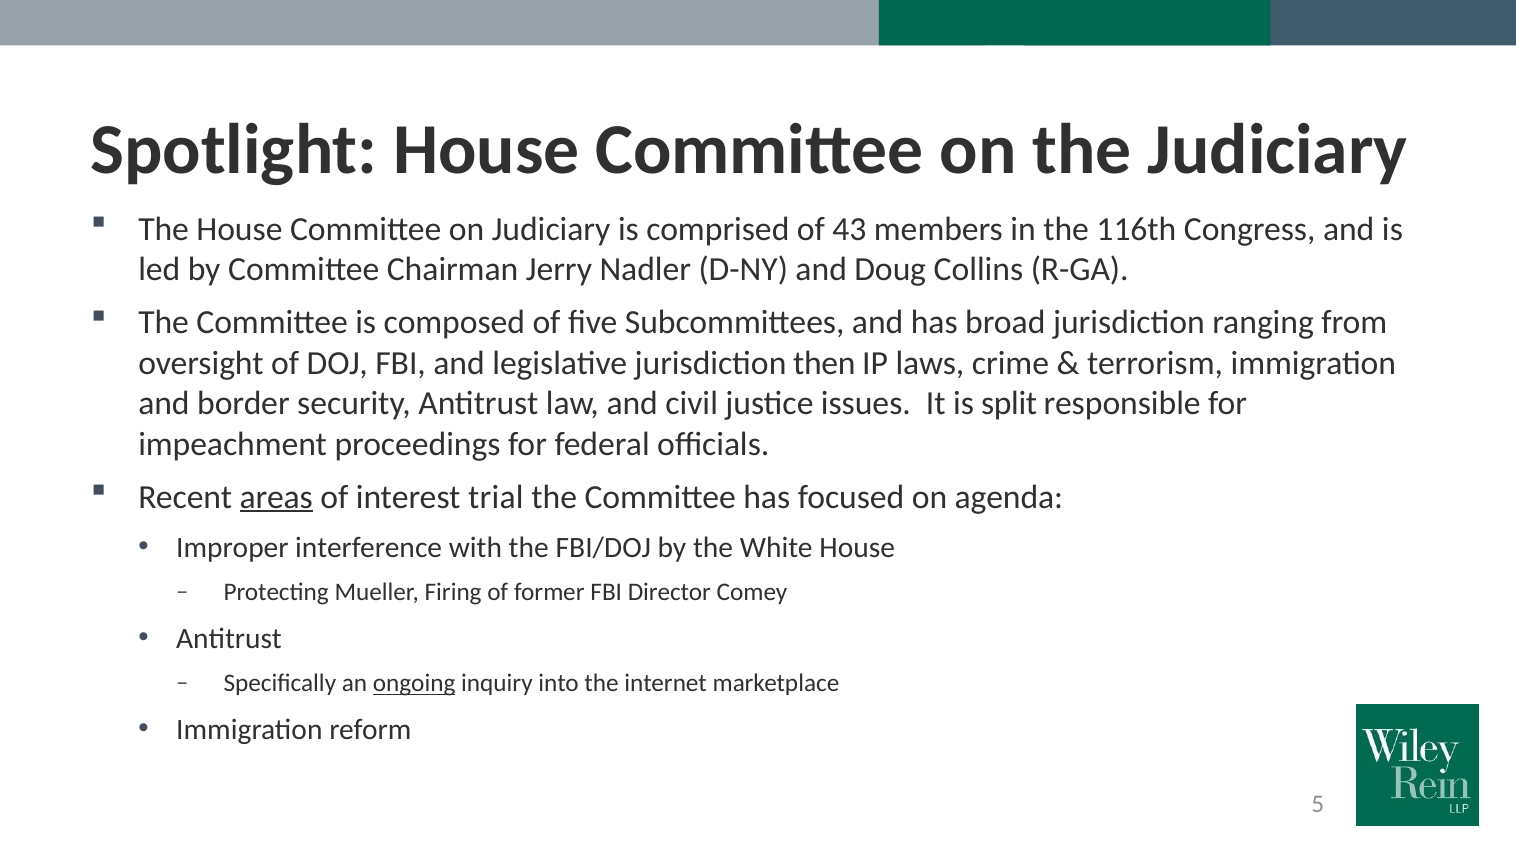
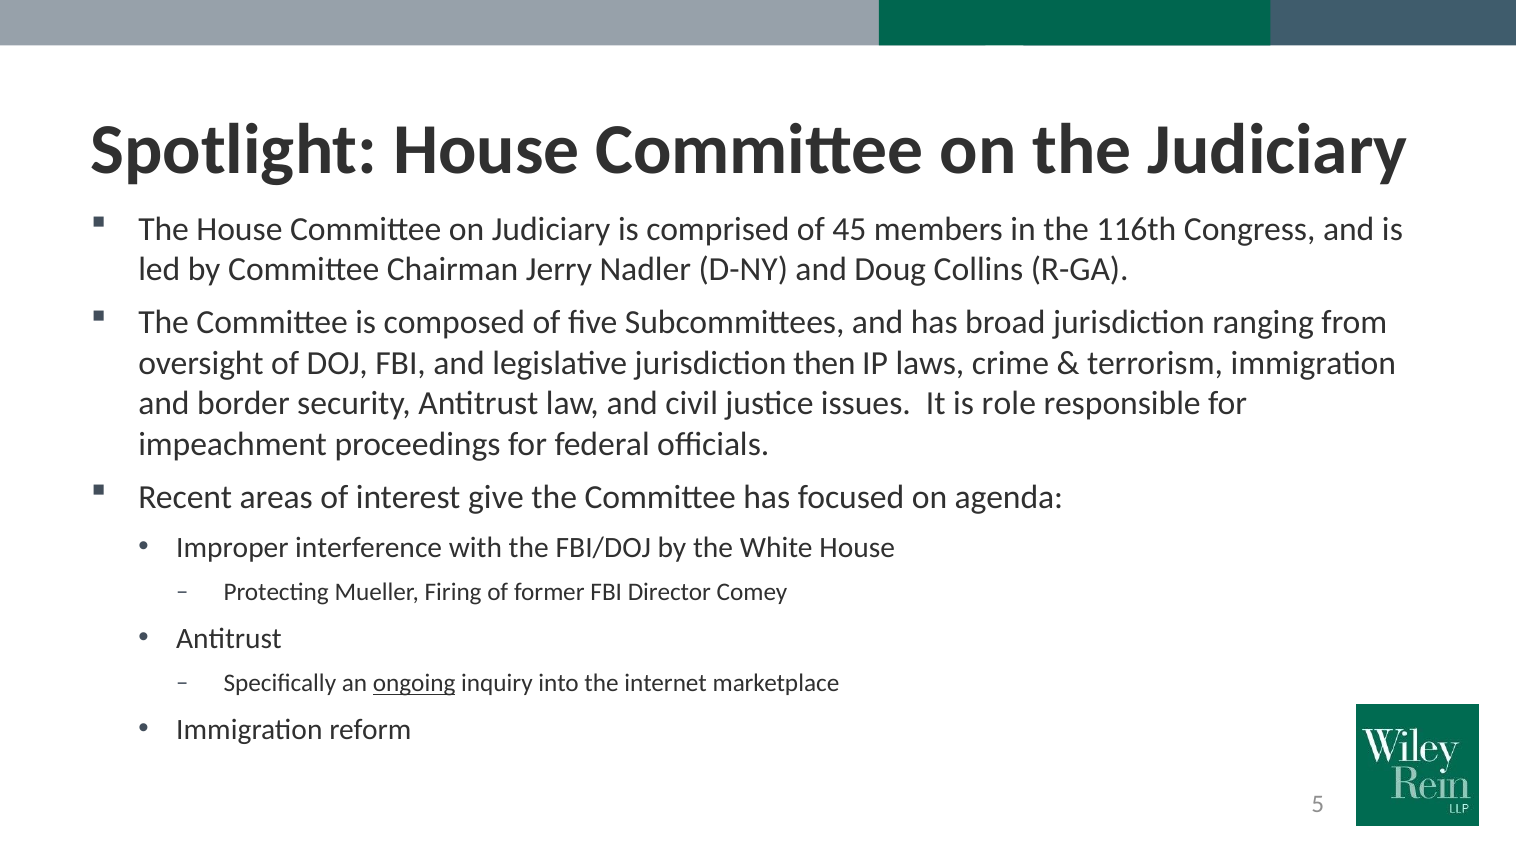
43: 43 -> 45
split: split -> role
areas underline: present -> none
trial: trial -> give
